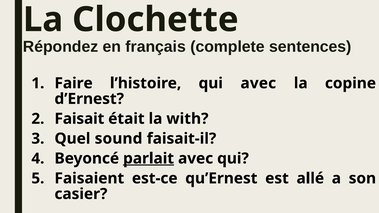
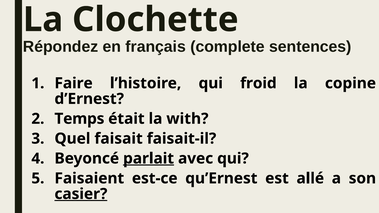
qui avec: avec -> froid
Faisait: Faisait -> Temps
sound: sound -> faisait
casier underline: none -> present
